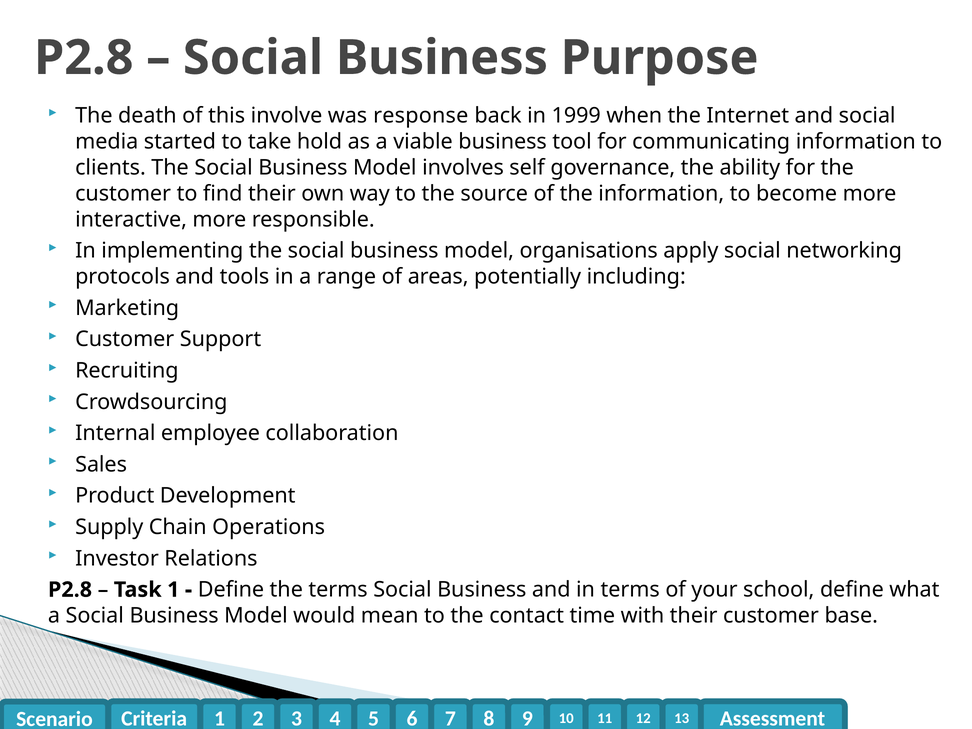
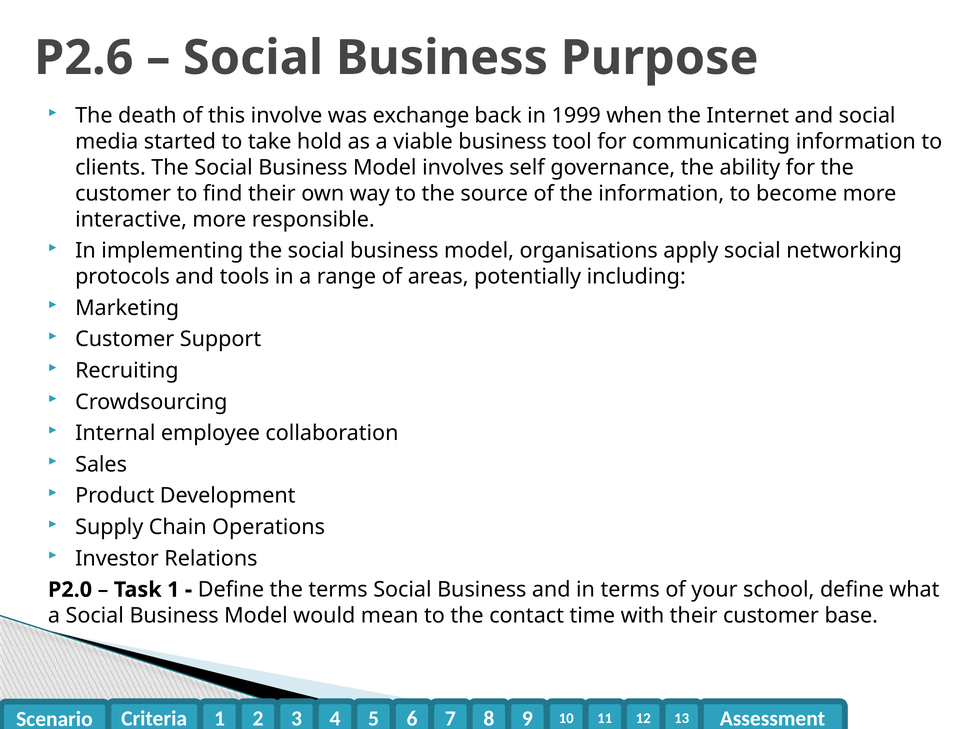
P2.8 at (84, 58): P2.8 -> P2.6
response: response -> exchange
P2.8 at (70, 590): P2.8 -> P2.0
